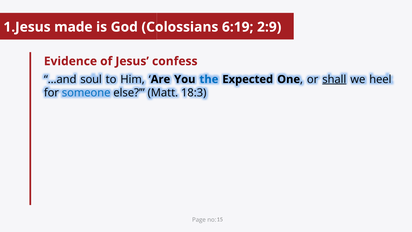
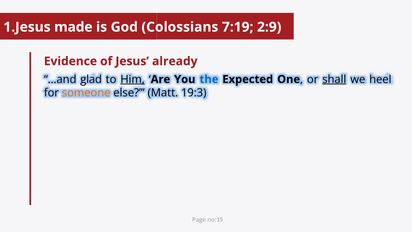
6:19: 6:19 -> 7:19
confess: confess -> already
soul: soul -> glad
Him underline: none -> present
someone colour: blue -> orange
18:3: 18:3 -> 19:3
